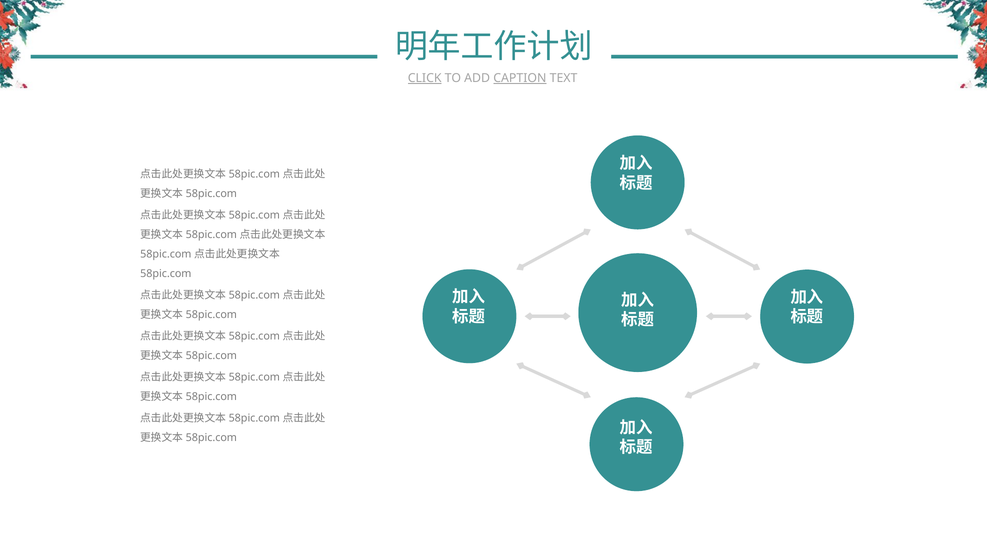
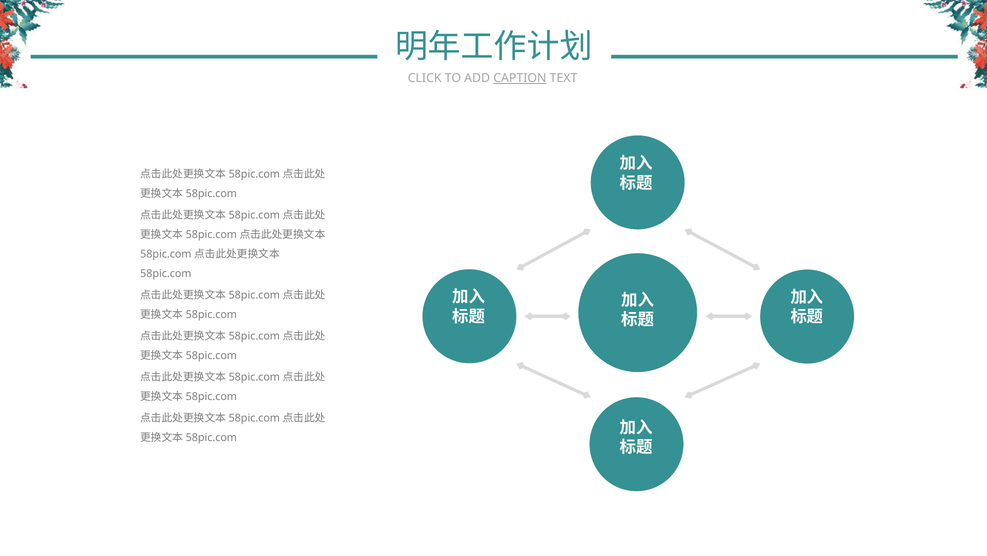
CLICK underline: present -> none
